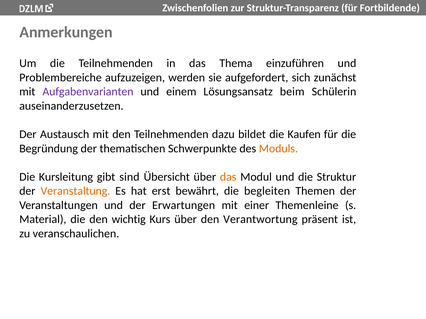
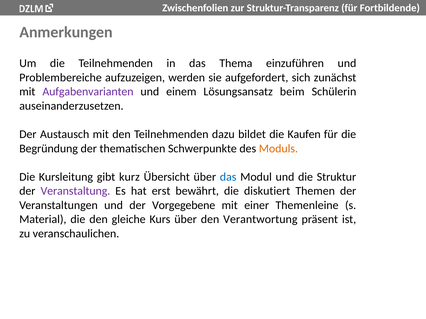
sind: sind -> kurz
das at (228, 177) colour: orange -> blue
Veranstaltung colour: orange -> purple
begleiten: begleiten -> diskutiert
Erwartungen: Erwartungen -> Vorgegebene
wichtig: wichtig -> gleiche
